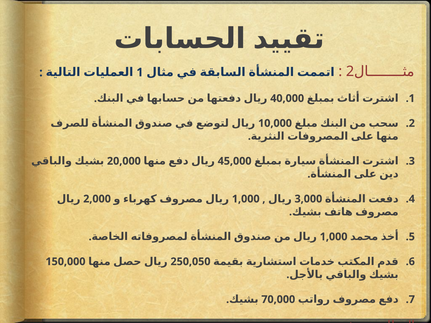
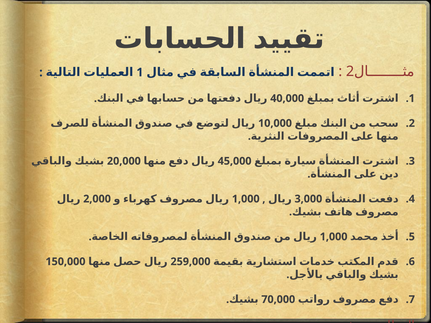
250,050: 250,050 -> 259,000
